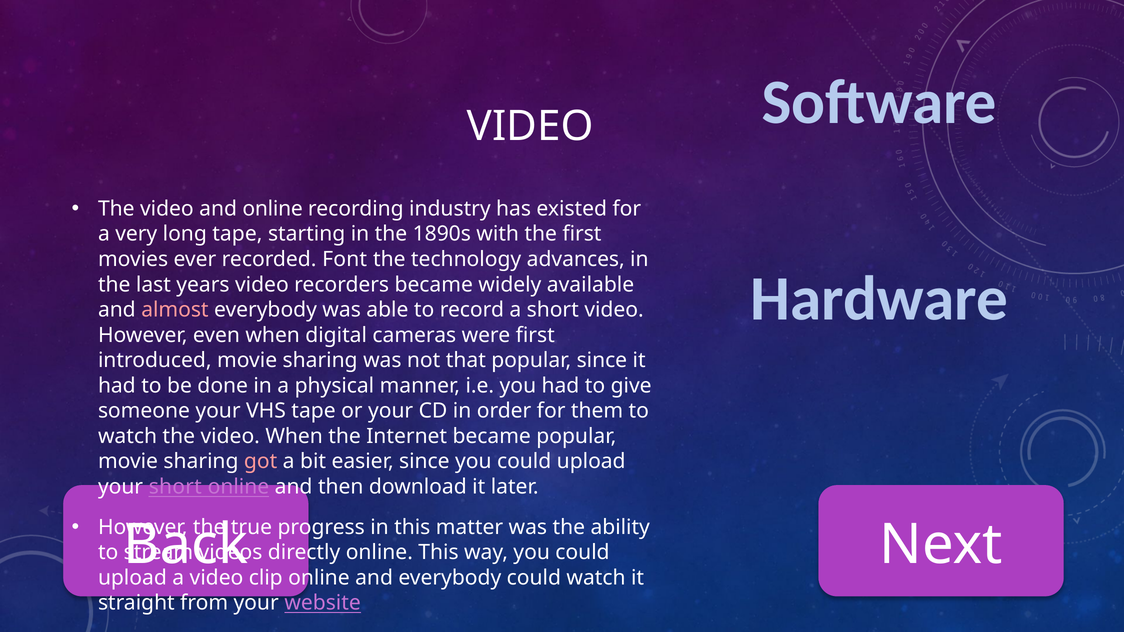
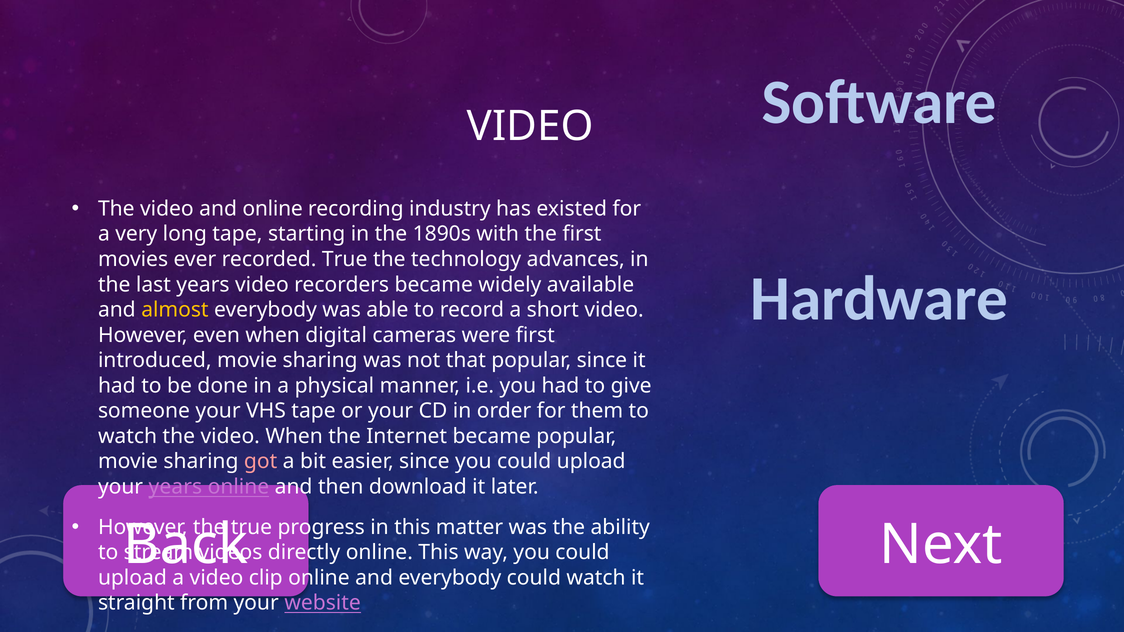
recorded Font: Font -> True
almost colour: pink -> yellow
your short: short -> years
